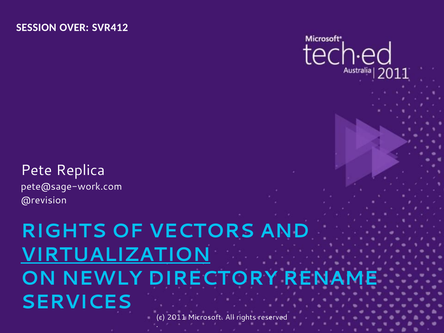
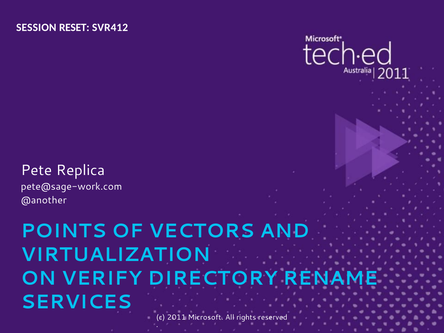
OVER: OVER -> RESET
@revision: @revision -> @another
RIGHTS at (64, 231): RIGHTS -> POINTS
VIRTUALIZATION underline: present -> none
NEWLY: NEWLY -> VERIFY
